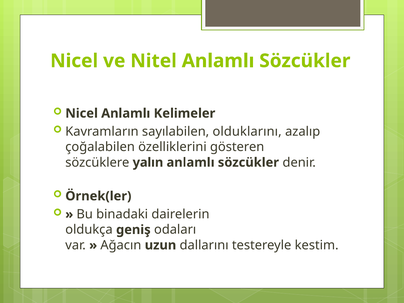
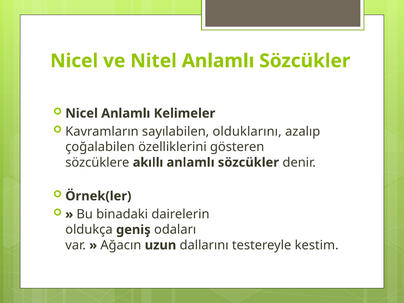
yalın: yalın -> akıllı
